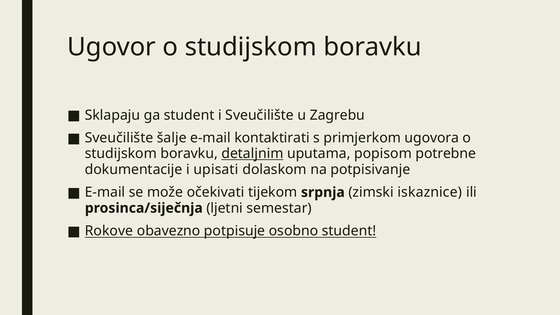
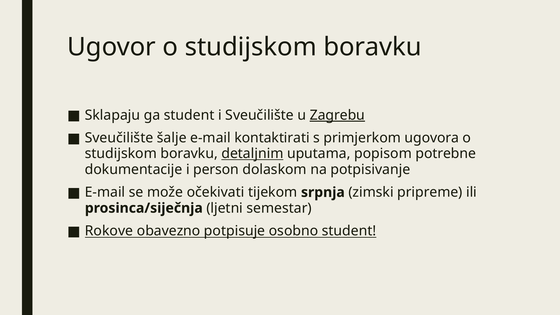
Zagrebu underline: none -> present
upisati: upisati -> person
iskaznice: iskaznice -> pripreme
